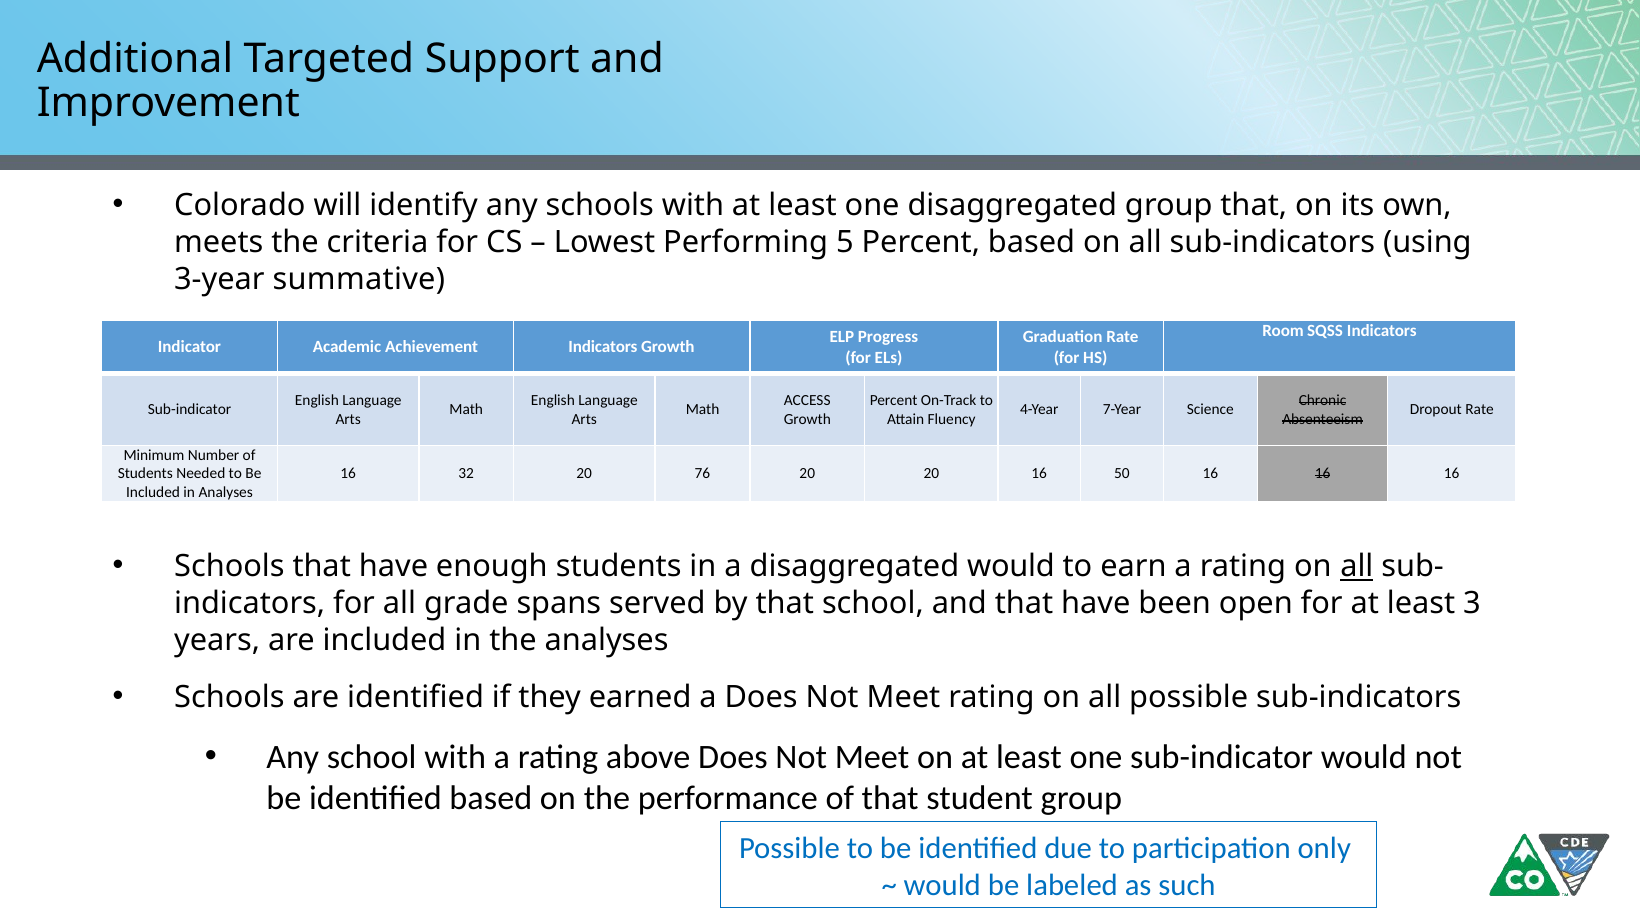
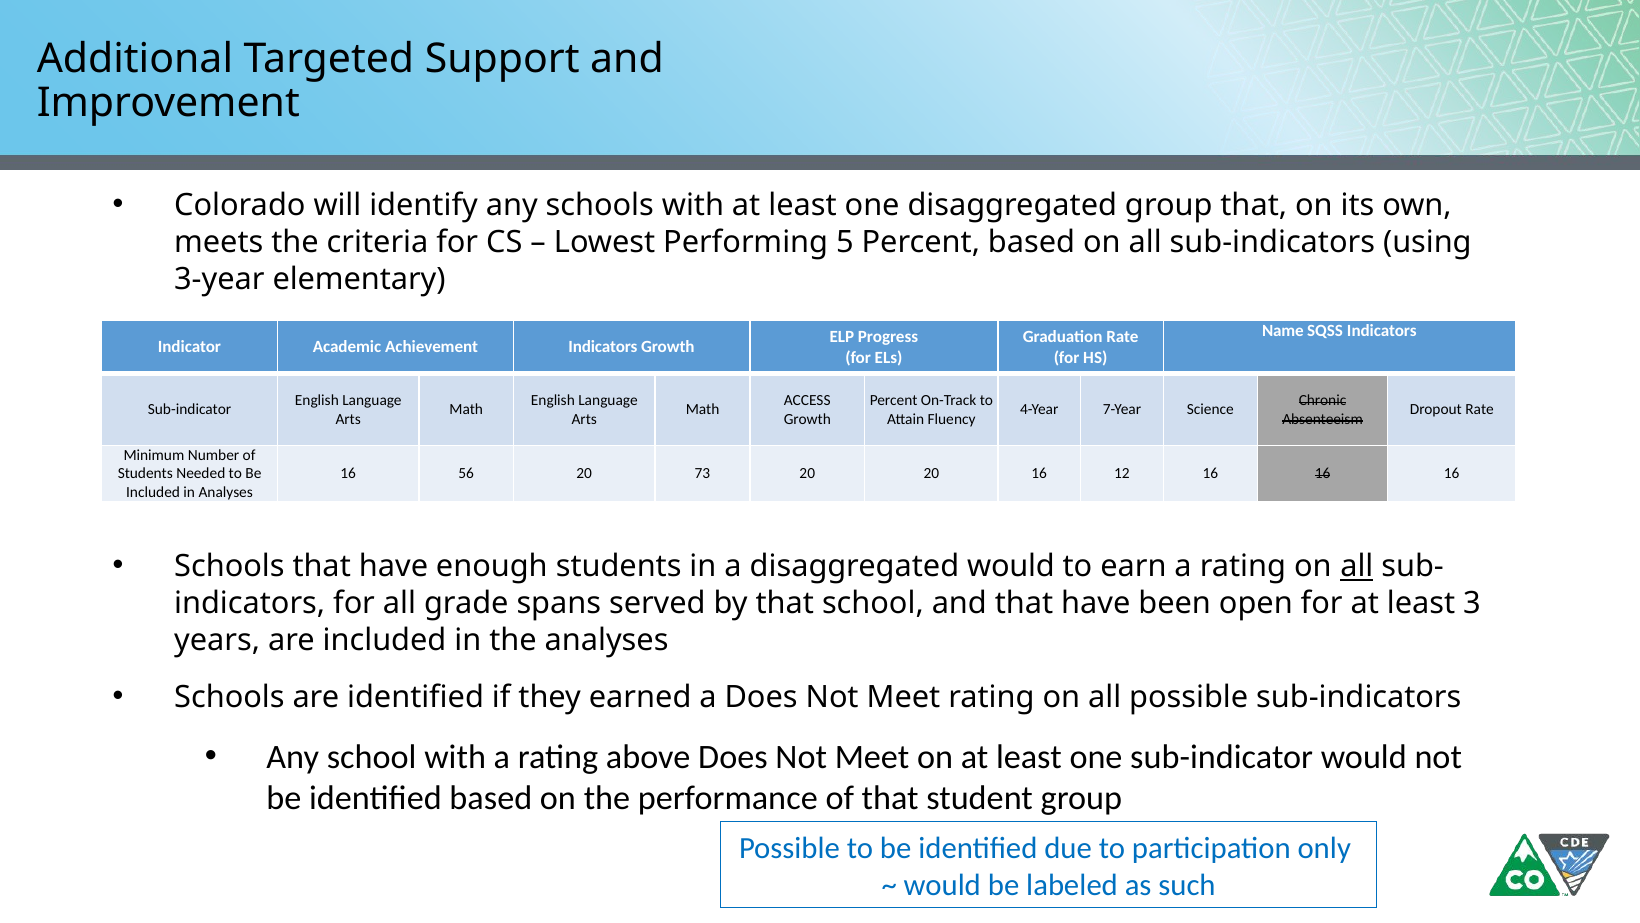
summative: summative -> elementary
Room: Room -> Name
32: 32 -> 56
76: 76 -> 73
50: 50 -> 12
